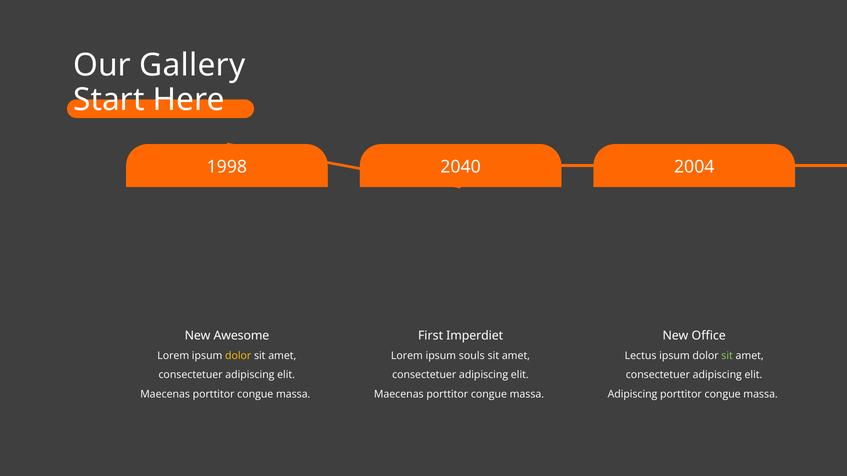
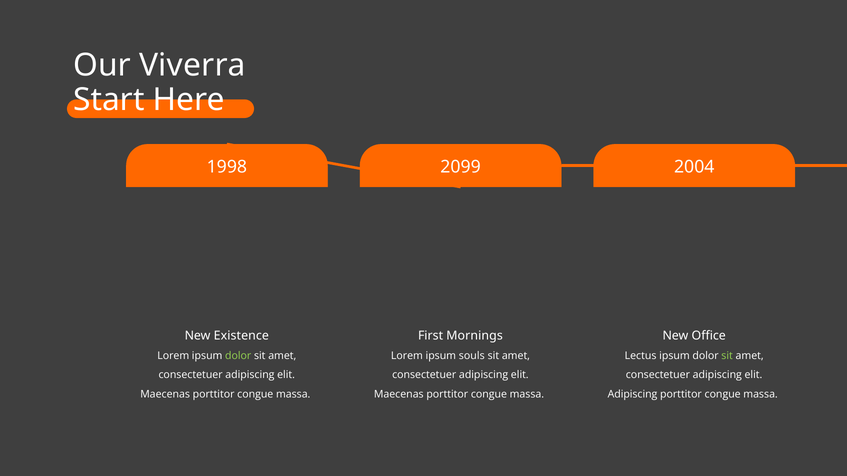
Gallery: Gallery -> Viverra
2040: 2040 -> 2099
Awesome: Awesome -> Existence
Imperdiet: Imperdiet -> Mornings
dolor at (238, 356) colour: yellow -> light green
